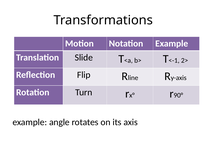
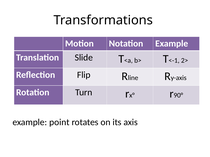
angle: angle -> point
